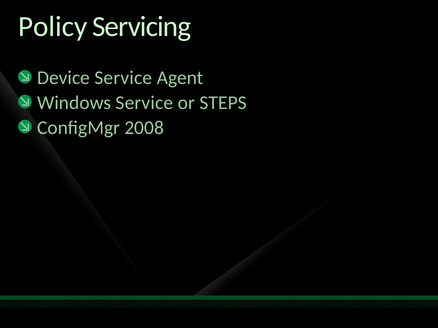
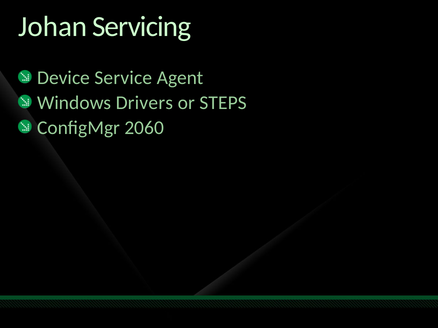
Policy: Policy -> Johan
Windows Service: Service -> Drivers
2008: 2008 -> 2060
